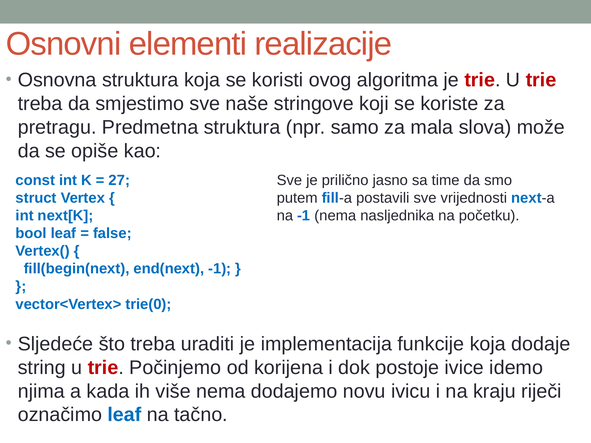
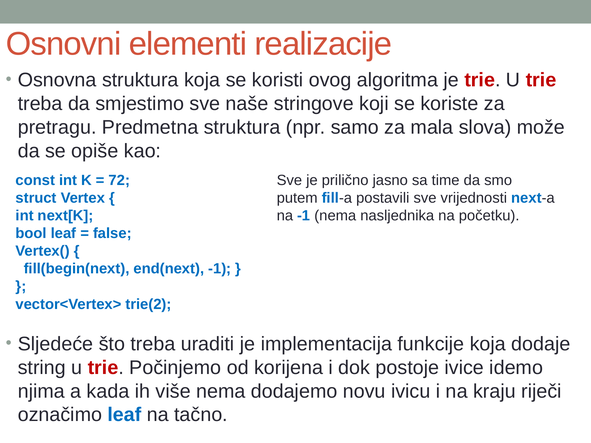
27: 27 -> 72
trie(0: trie(0 -> trie(2
